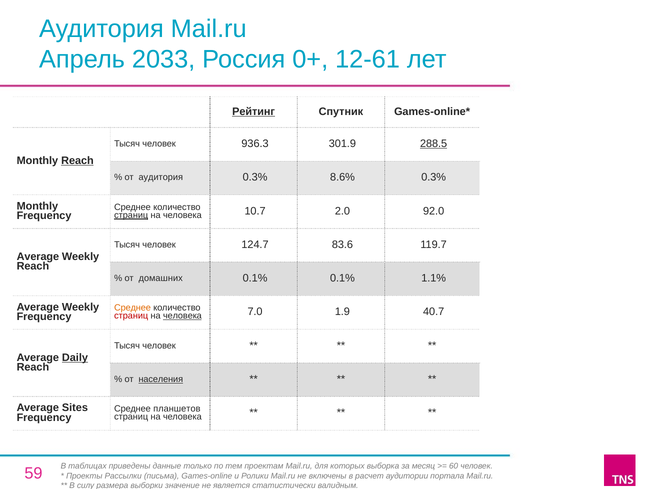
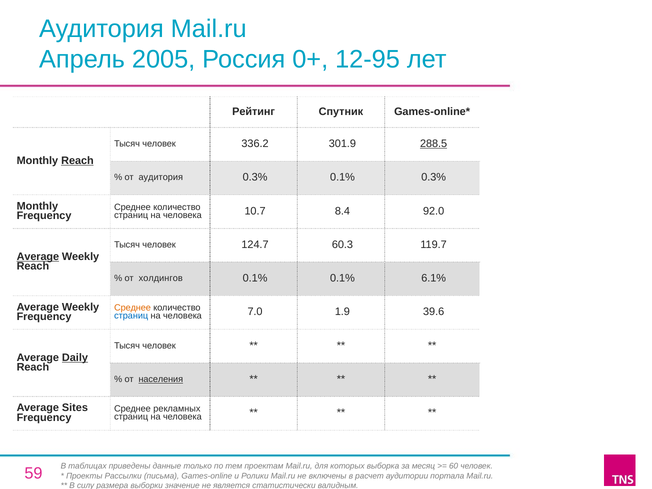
2033: 2033 -> 2005
12-61: 12-61 -> 12-95
Рейтинг underline: present -> none
936.3: 936.3 -> 336.2
0.3% 8.6%: 8.6% -> 0.1%
страниц at (131, 215) underline: present -> none
2.0: 2.0 -> 8.4
83.6: 83.6 -> 60.3
Average at (38, 257) underline: none -> present
домашних: домашних -> холдингов
1.1%: 1.1% -> 6.1%
страниц at (131, 316) colour: red -> blue
человека at (182, 316) underline: present -> none
40.7: 40.7 -> 39.6
планшетов: планшетов -> рекламных
